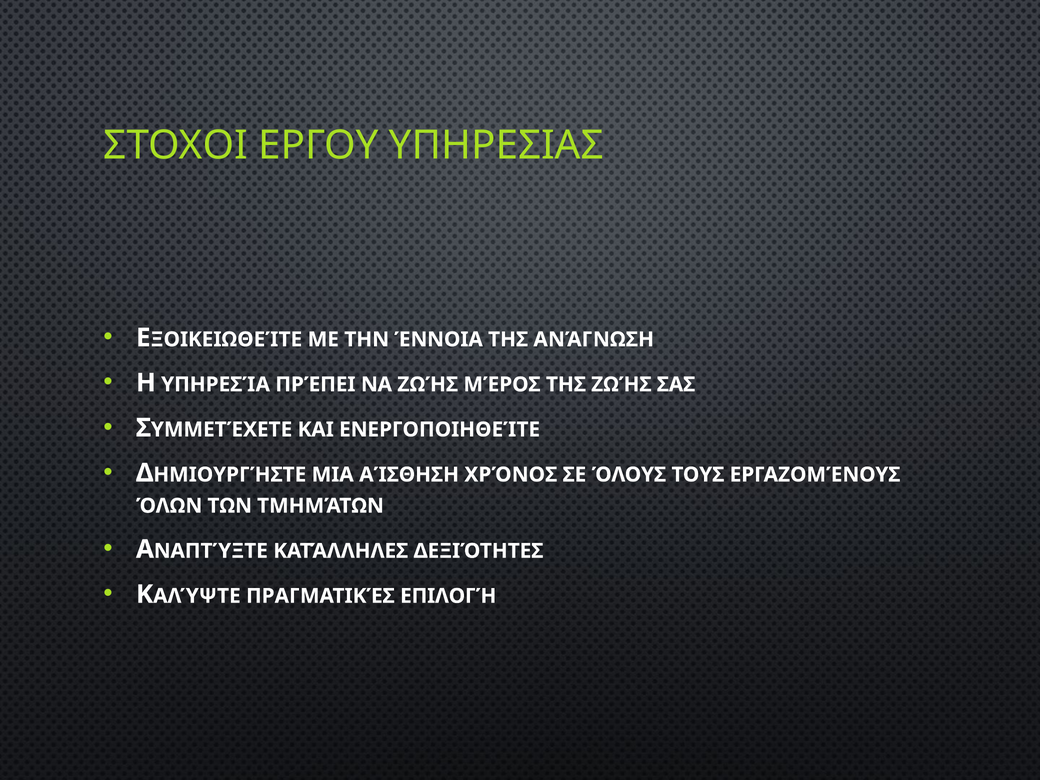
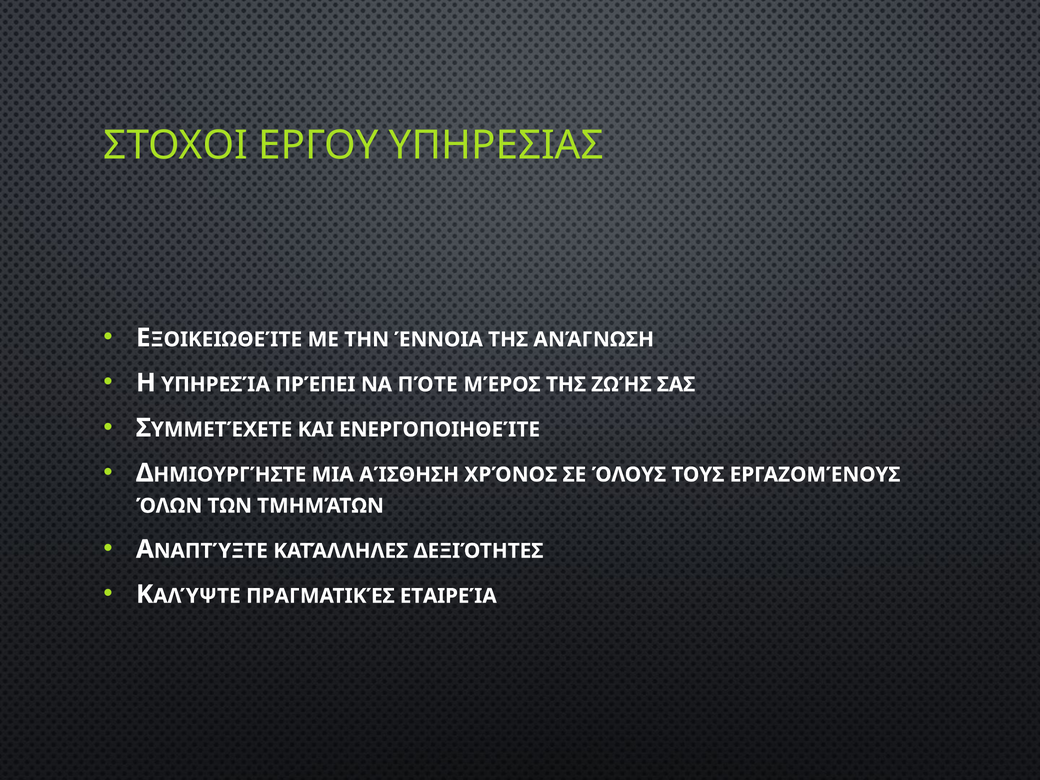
ΝΑ ΖΩΉΣ: ΖΩΉΣ -> ΠΌΤΕ
ΕΠΙΛΟΓΉ: ΕΠΙΛΟΓΉ -> ΕΤΑΙΡΕΊΑ
